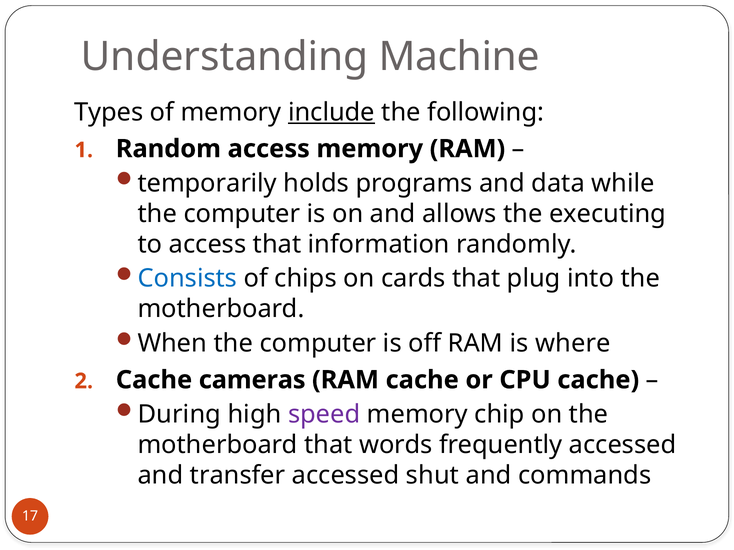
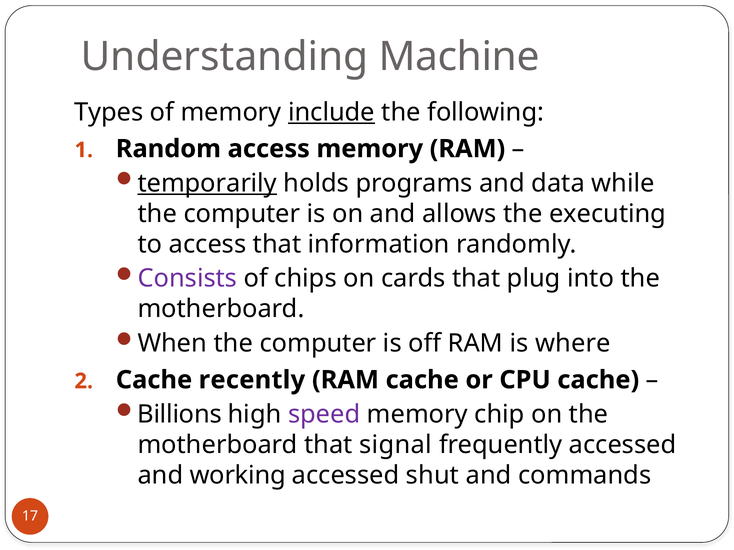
temporarily underline: none -> present
Consists colour: blue -> purple
cameras: cameras -> recently
During: During -> Billions
words: words -> signal
transfer: transfer -> working
